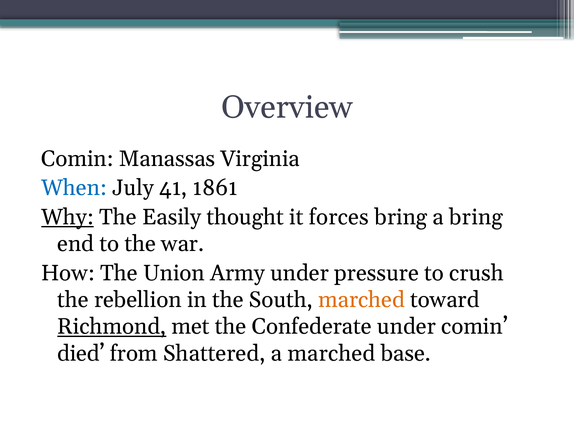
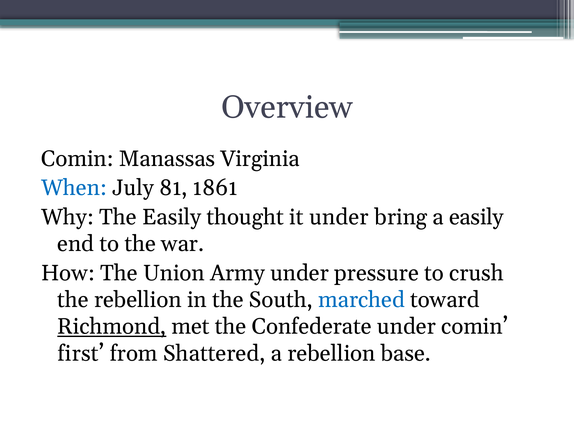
41: 41 -> 81
Why underline: present -> none
it forces: forces -> under
a bring: bring -> easily
marched at (362, 300) colour: orange -> blue
died: died -> first
a marched: marched -> rebellion
